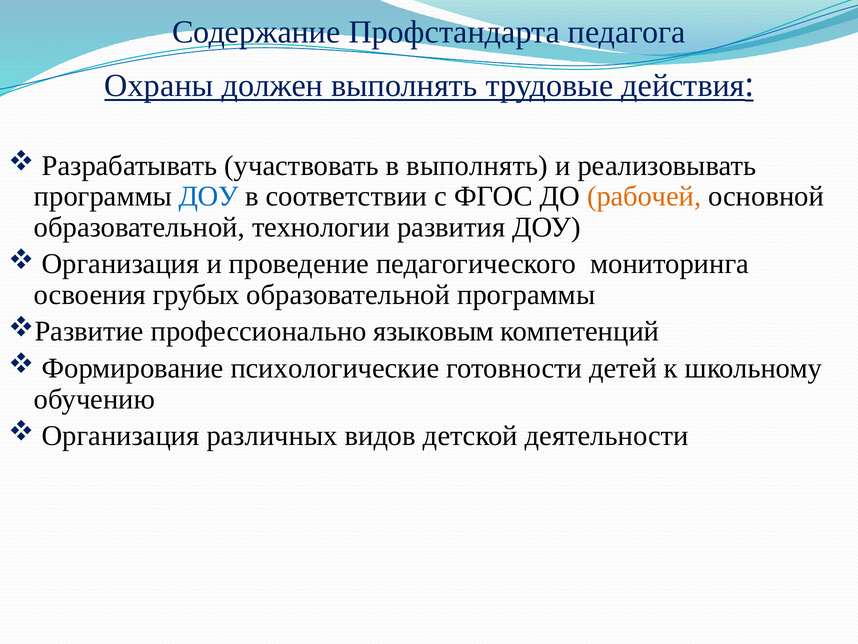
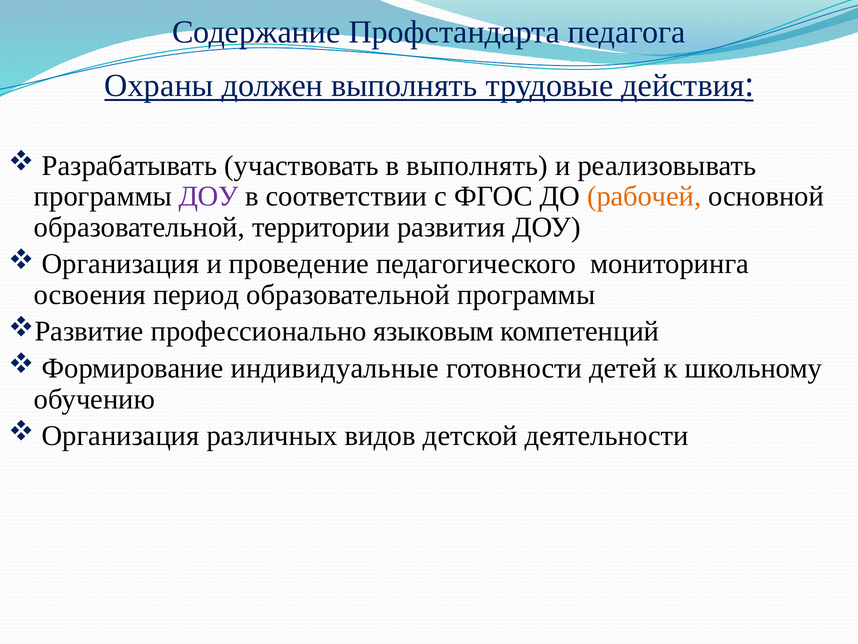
ДОУ at (209, 196) colour: blue -> purple
технологии: технологии -> территории
грубых: грубых -> период
психологические: психологические -> индивидуальные
